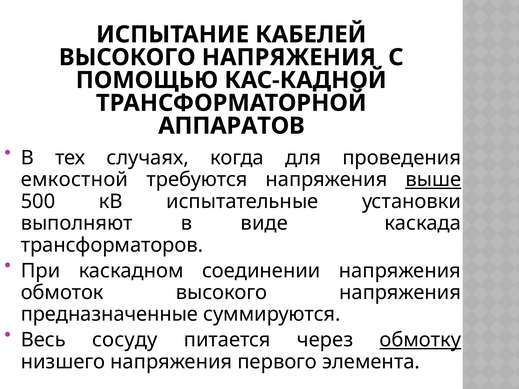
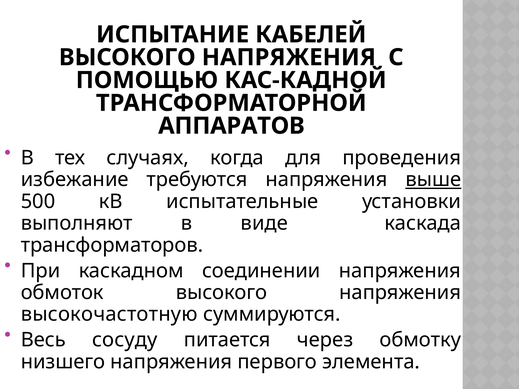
емкостной: емкостной -> избежание
предназначенные: предназначенные -> высокочастотную
обмотку underline: present -> none
